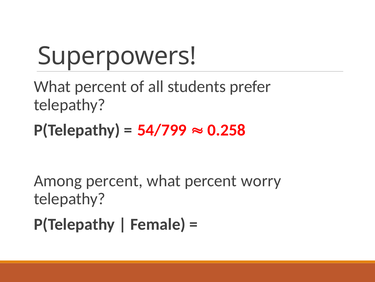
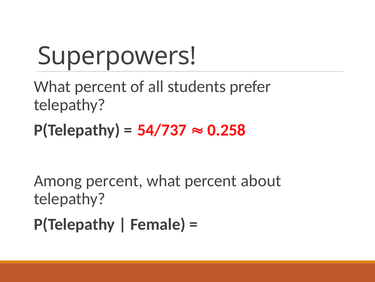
54/799: 54/799 -> 54/737
worry: worry -> about
